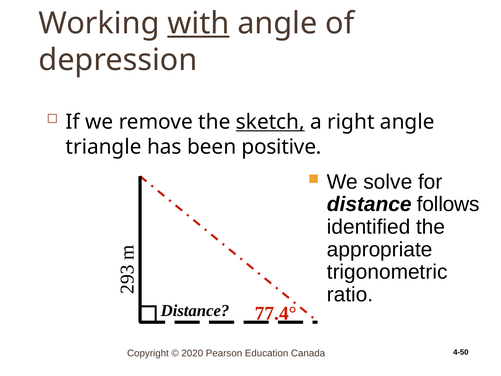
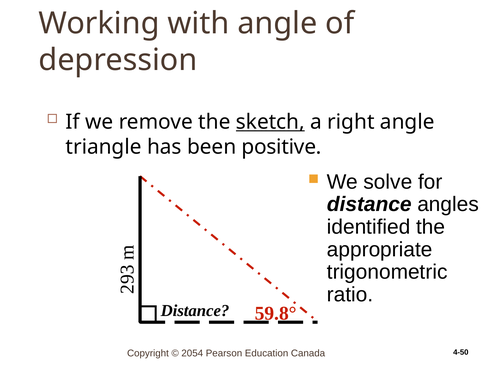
with underline: present -> none
follows: follows -> angles
77.4°: 77.4° -> 59.8°
2020: 2020 -> 2054
